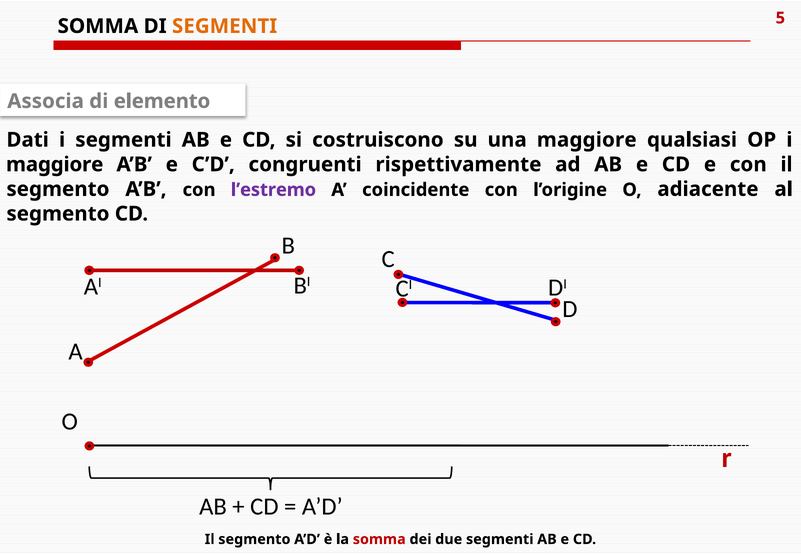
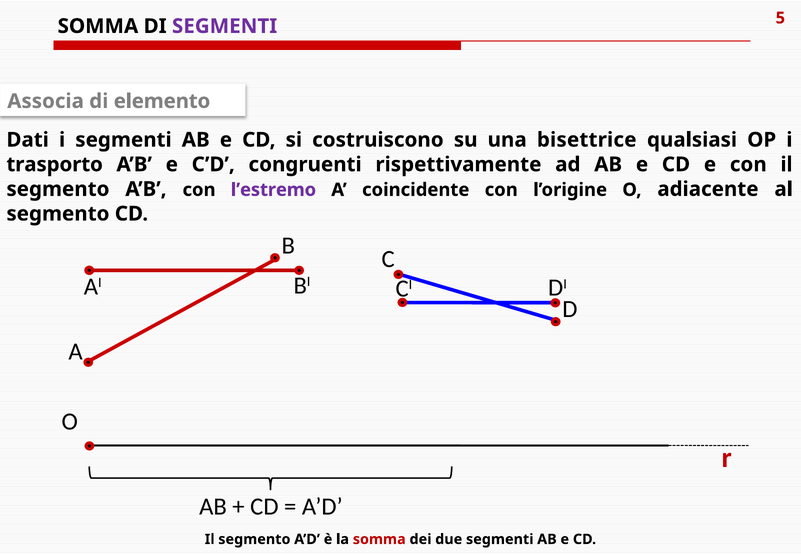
SEGMENTI at (225, 26) colour: orange -> purple
una maggiore: maggiore -> bisettrice
maggiore at (55, 165): maggiore -> trasporto
